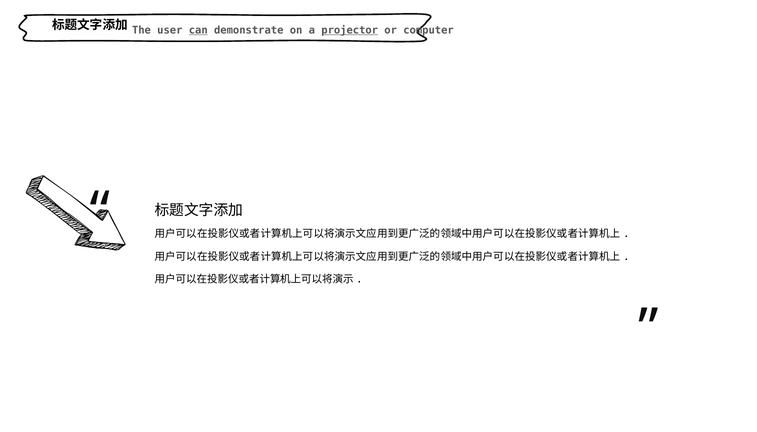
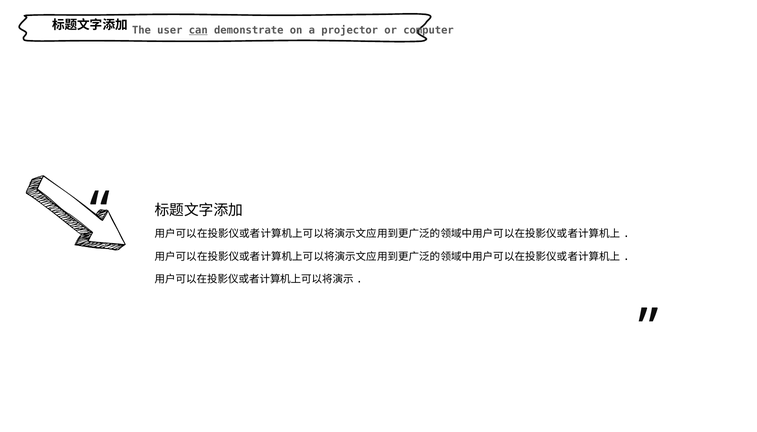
projector underline: present -> none
